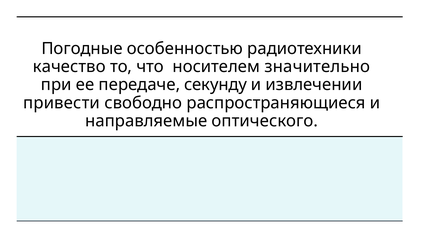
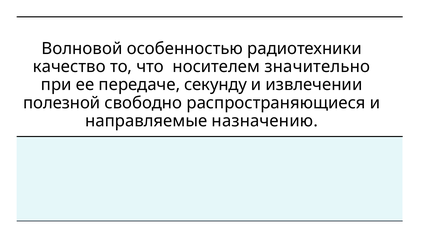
Погодные: Погодные -> Волновой
привести: привести -> полезной
оптического: оптического -> назначению
